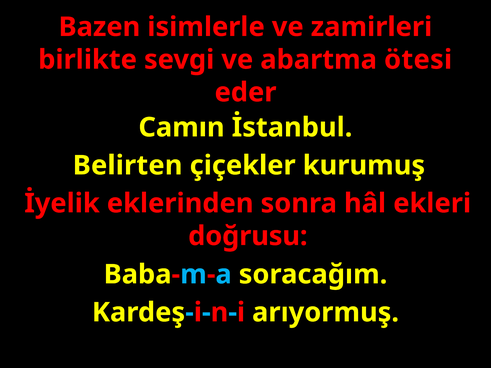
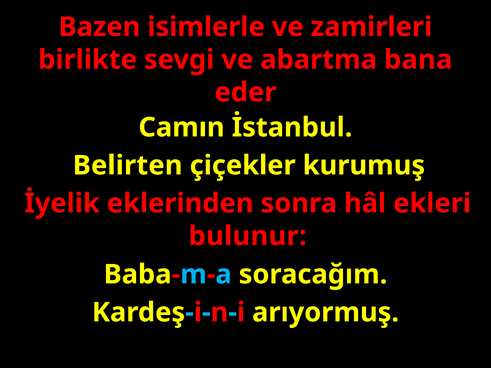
ötesi: ötesi -> bana
doğrusu: doğrusu -> bulunur
